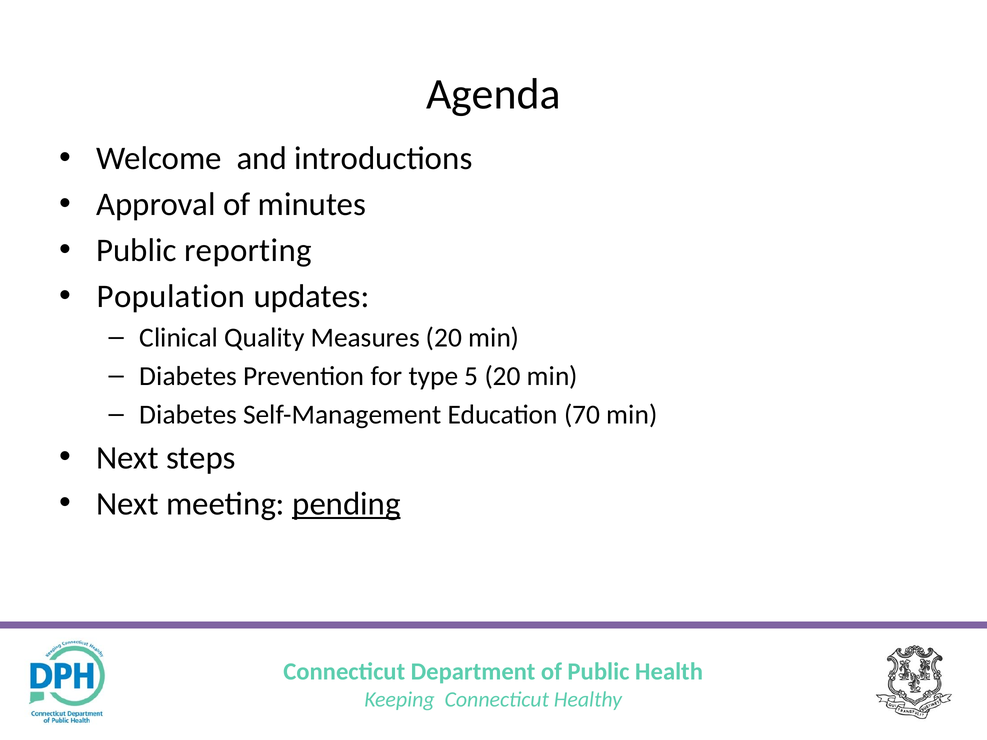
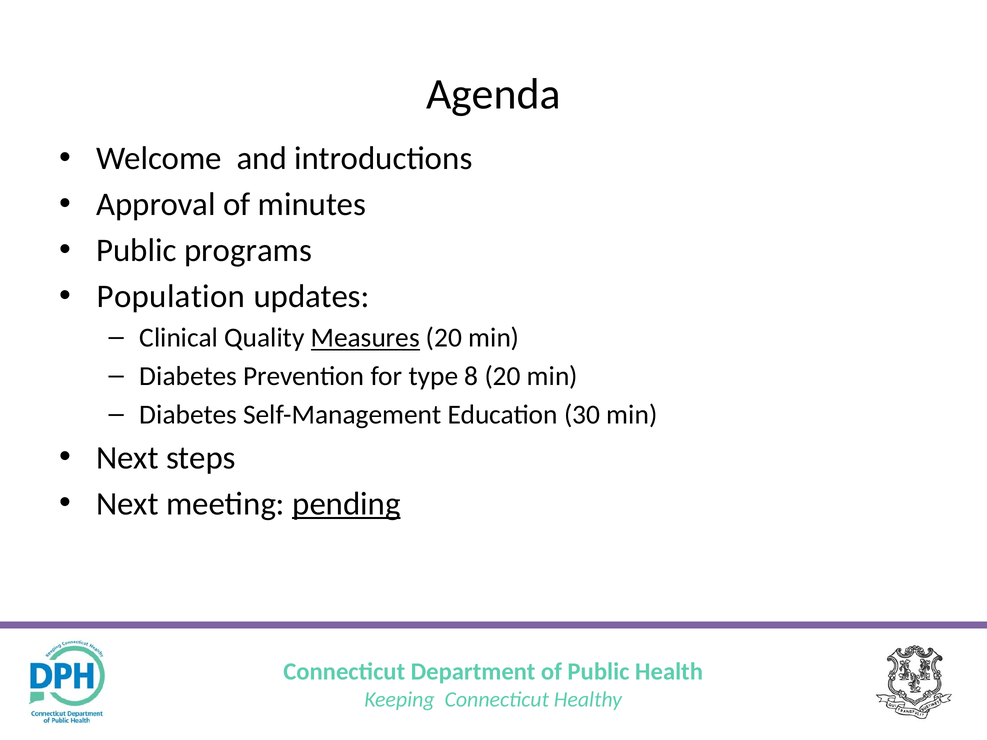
reporting: reporting -> programs
Measures underline: none -> present
5: 5 -> 8
70: 70 -> 30
